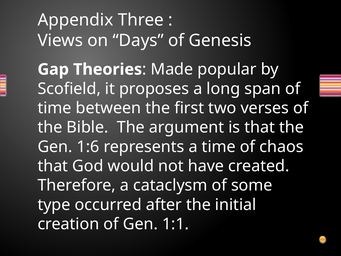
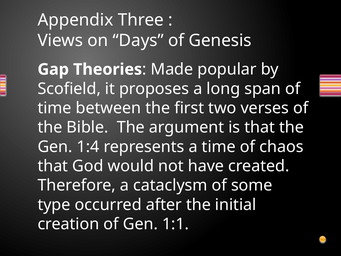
1:6: 1:6 -> 1:4
